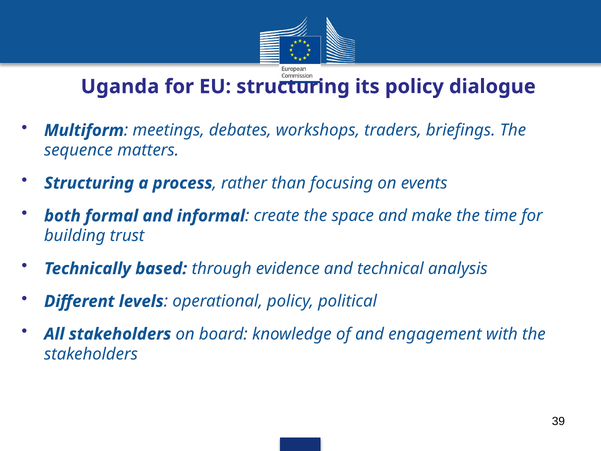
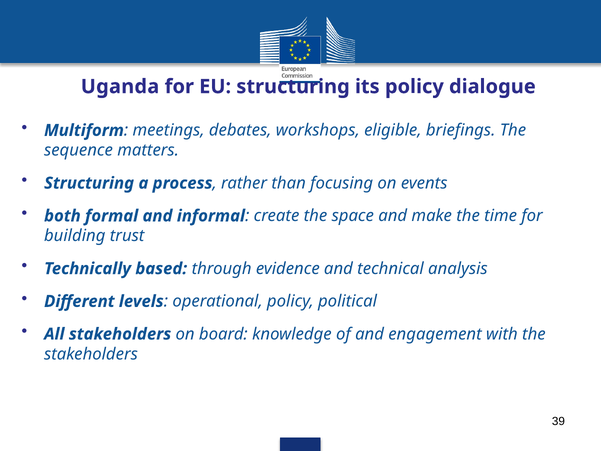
traders: traders -> eligible
